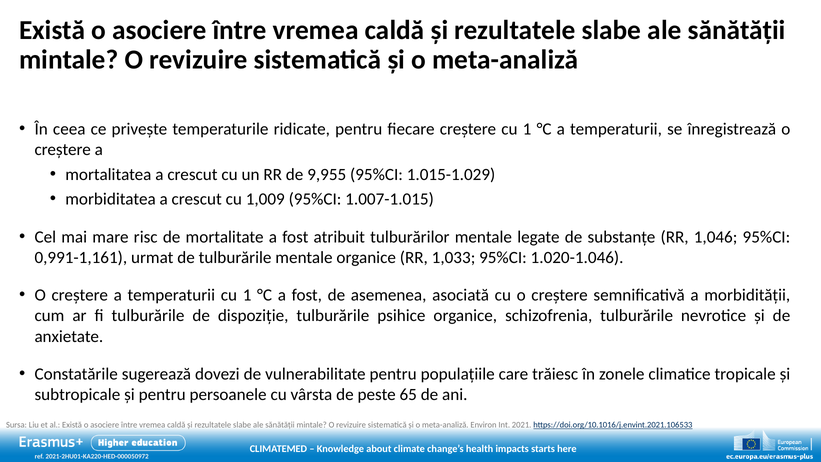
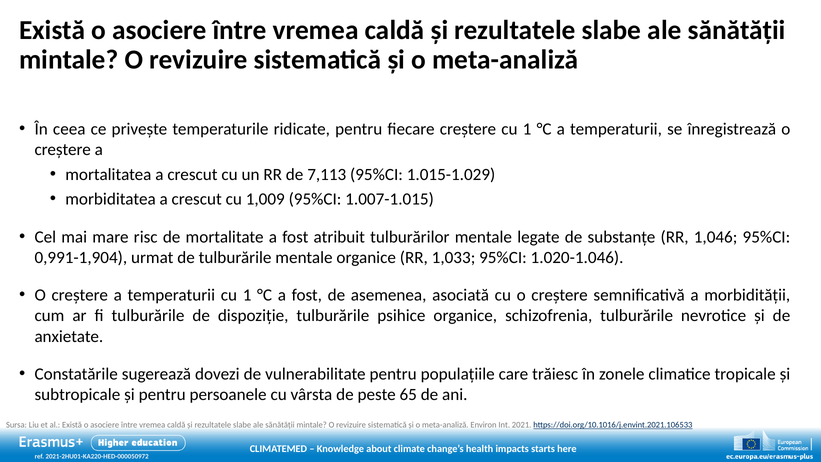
9,955: 9,955 -> 7,113
0,991-1,161: 0,991-1,161 -> 0,991-1,904
